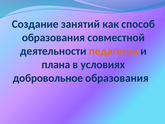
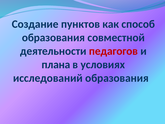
занятий: занятий -> пунктов
педагогов colour: orange -> red
добровольное: добровольное -> исследований
